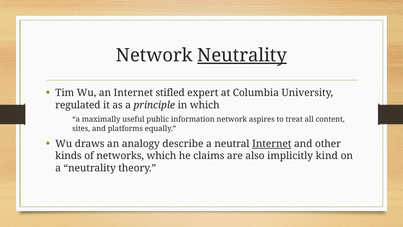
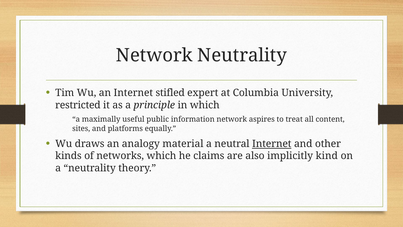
Neutrality at (242, 55) underline: present -> none
regulated: regulated -> restricted
describe: describe -> material
